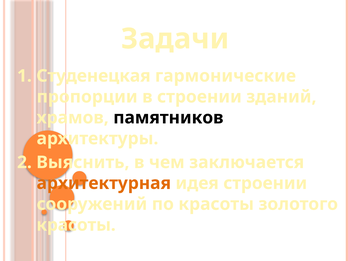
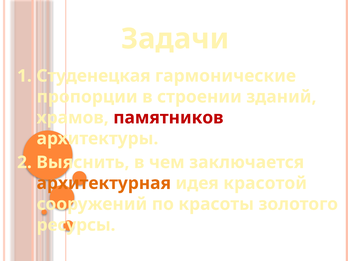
памятников colour: black -> red
идея строении: строении -> красотой
красоты at (76, 225): красоты -> ресурсы
